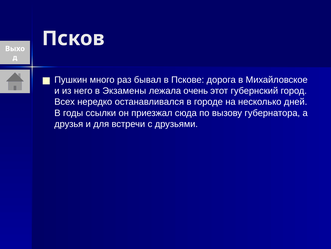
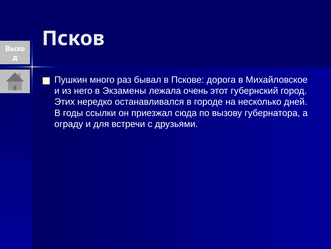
Всех: Всех -> Этих
друзья: друзья -> ограду
